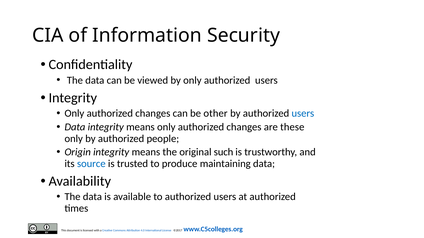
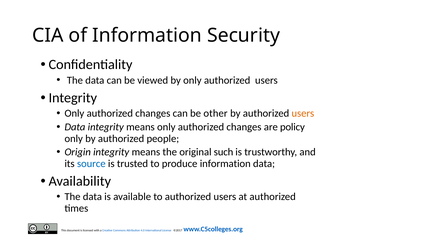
users at (303, 114) colour: blue -> orange
these: these -> policy
produce maintaining: maintaining -> information
